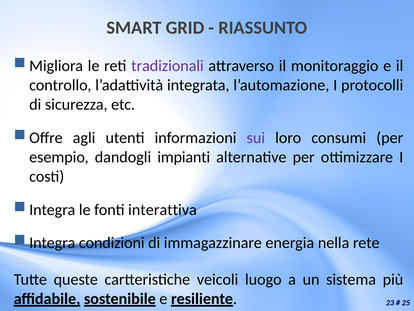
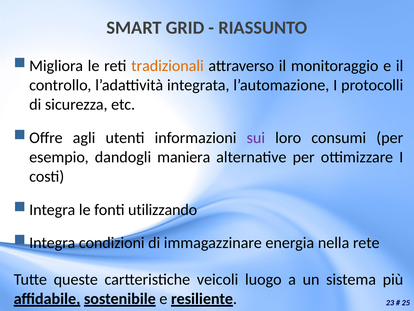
tradizionali colour: purple -> orange
impianti: impianti -> maniera
interattiva: interattiva -> utilizzando
